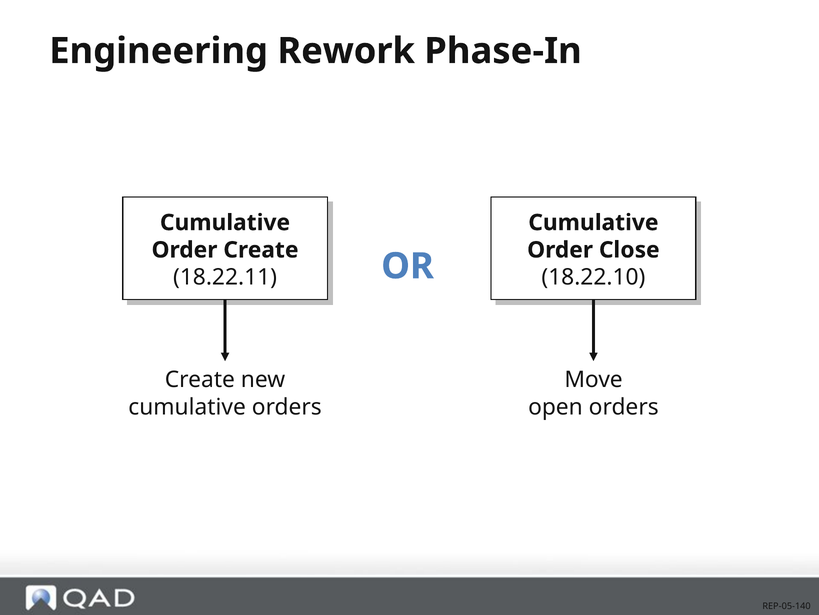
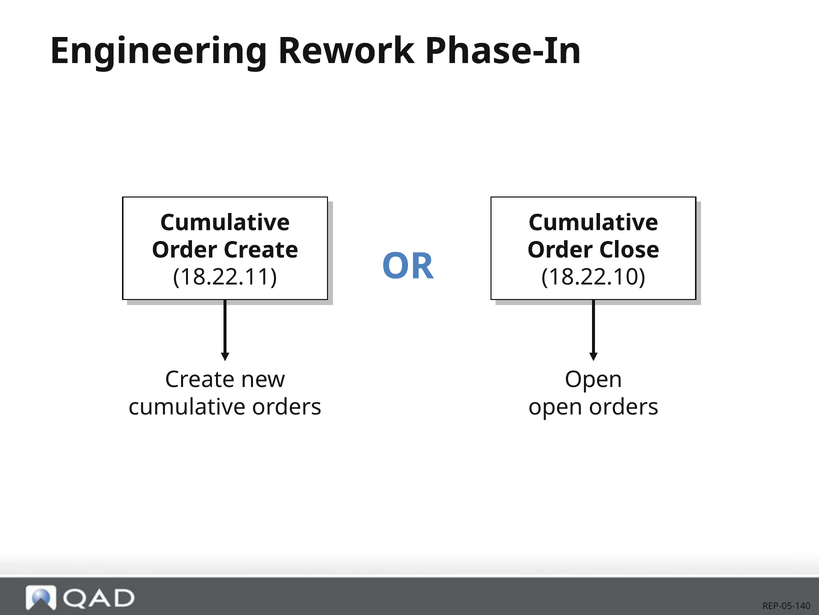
Move at (594, 379): Move -> Open
